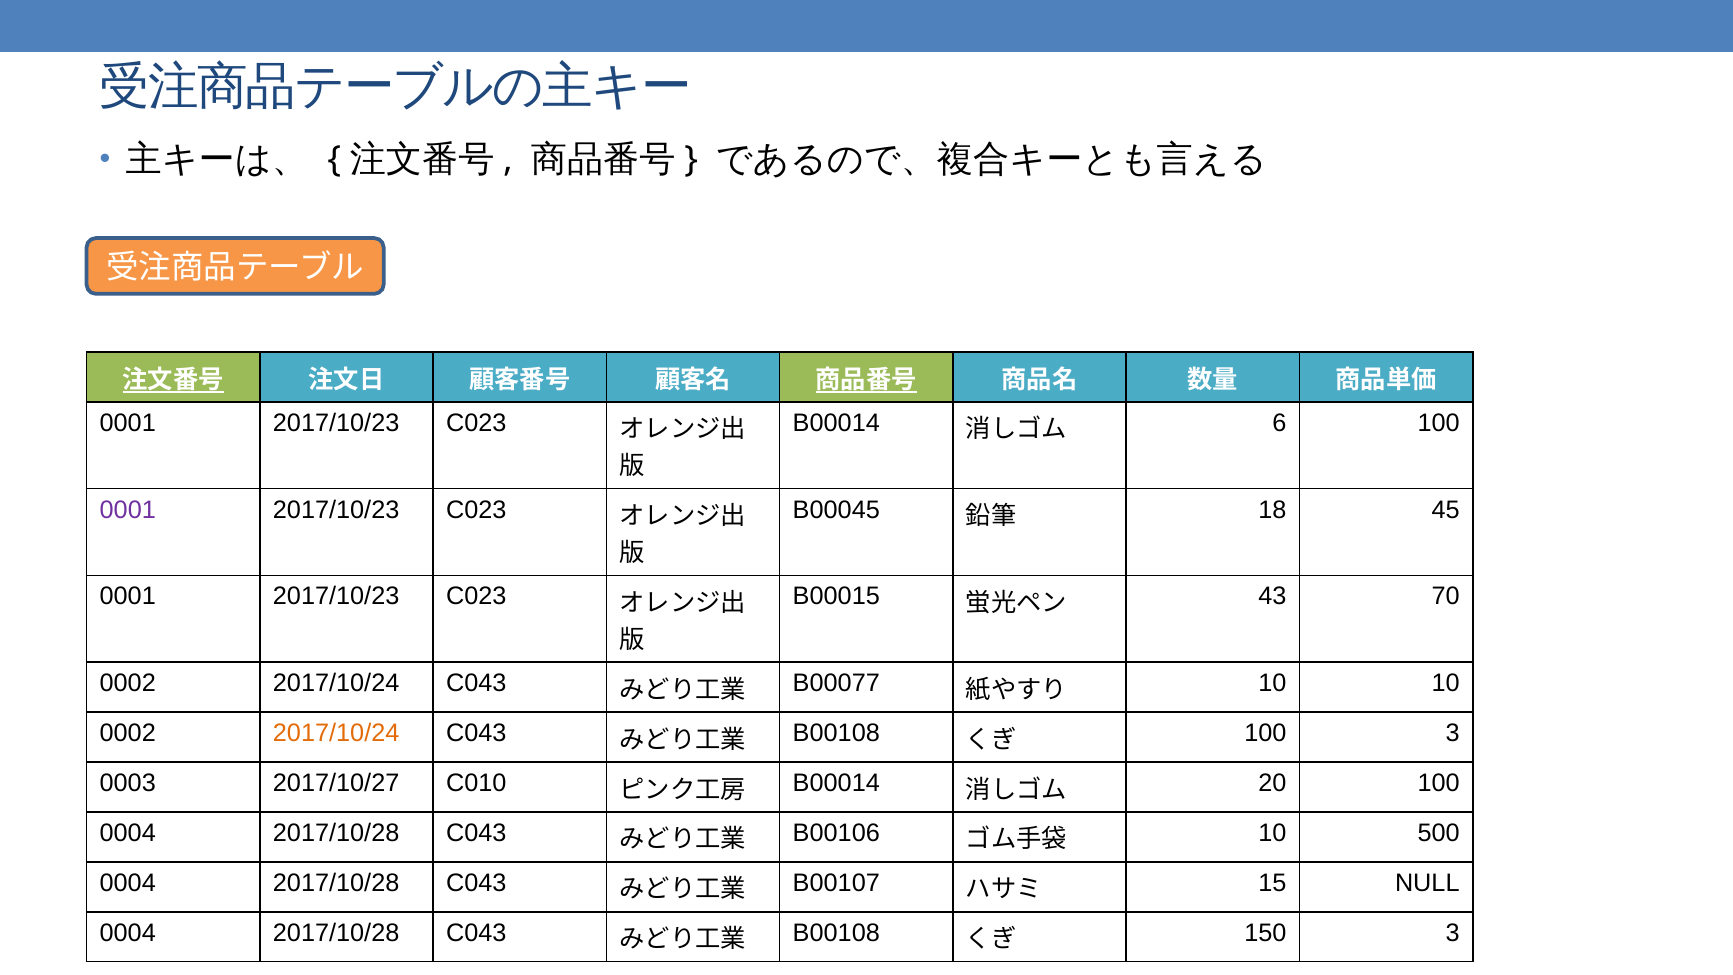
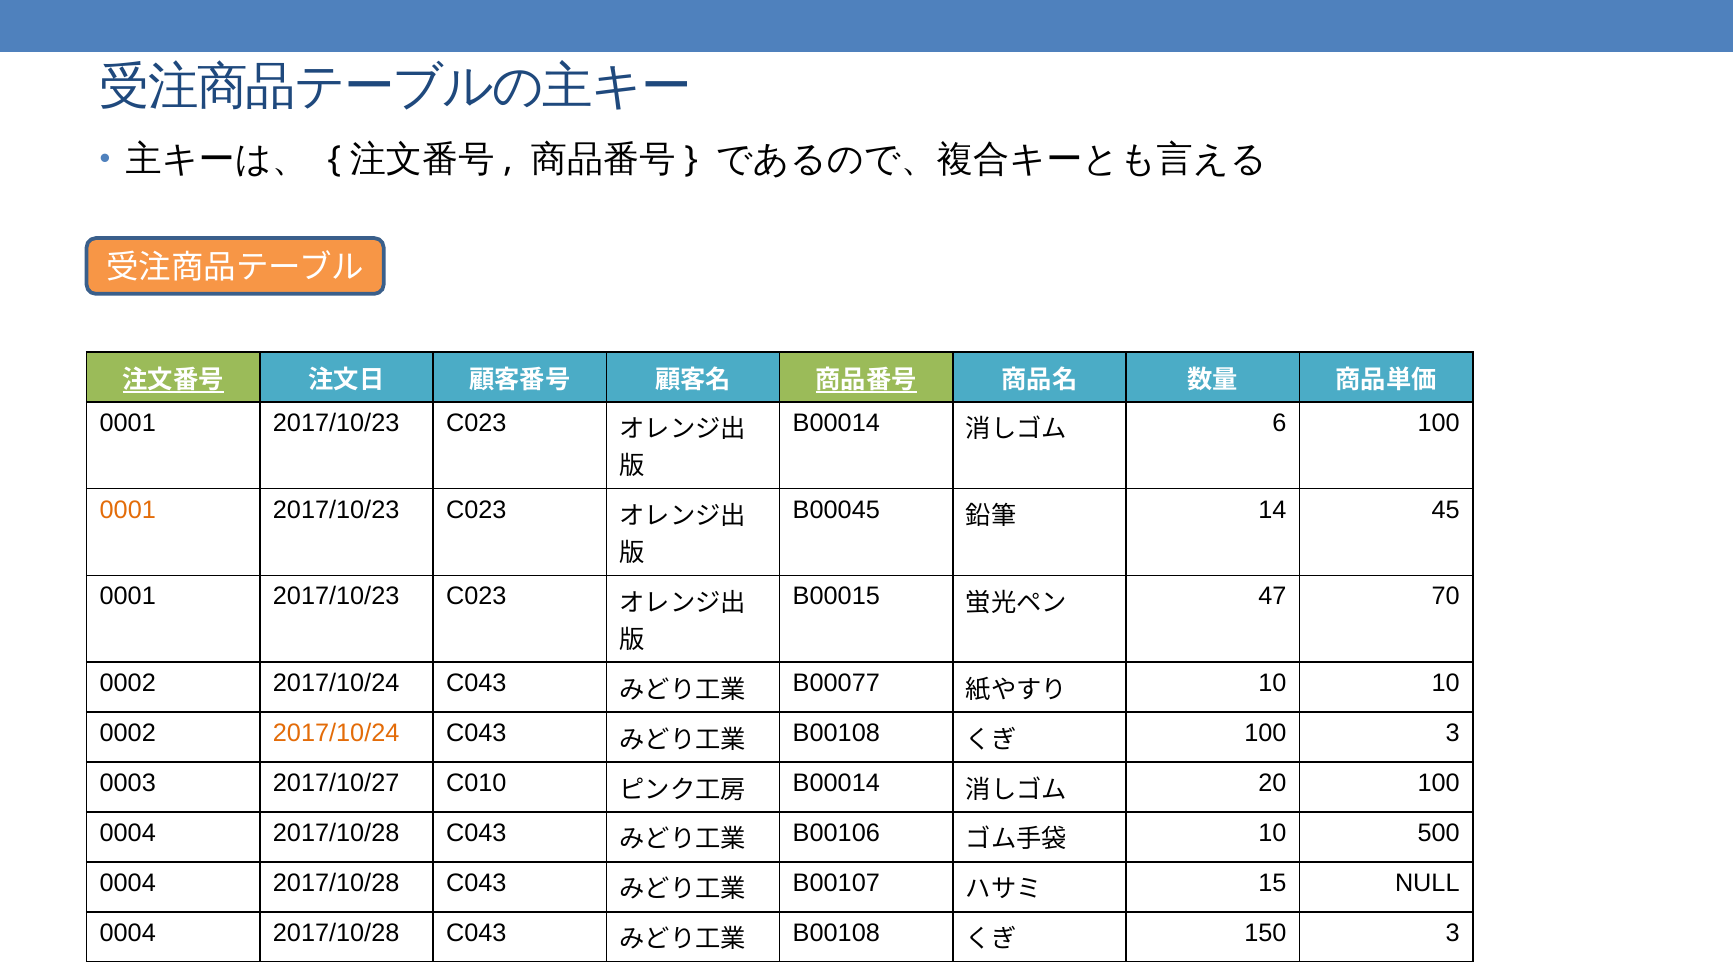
0001 at (128, 510) colour: purple -> orange
18: 18 -> 14
43: 43 -> 47
